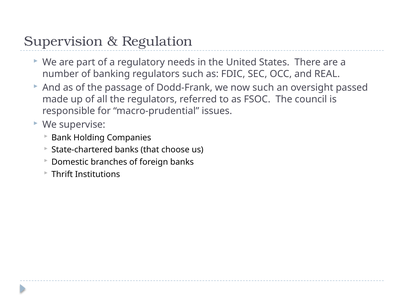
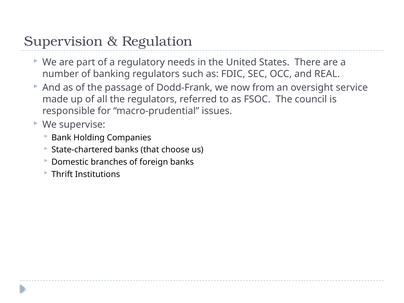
now such: such -> from
passed: passed -> service
